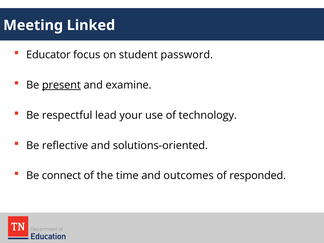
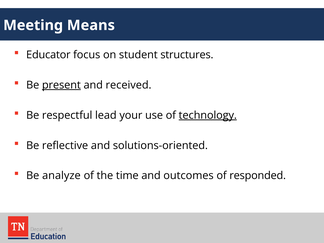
Linked: Linked -> Means
password: password -> structures
examine: examine -> received
technology underline: none -> present
connect: connect -> analyze
